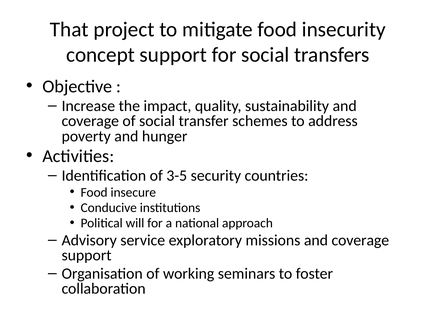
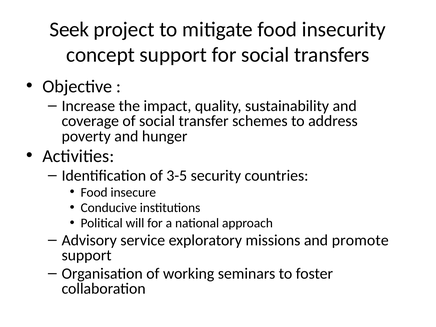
That: That -> Seek
missions and coverage: coverage -> promote
